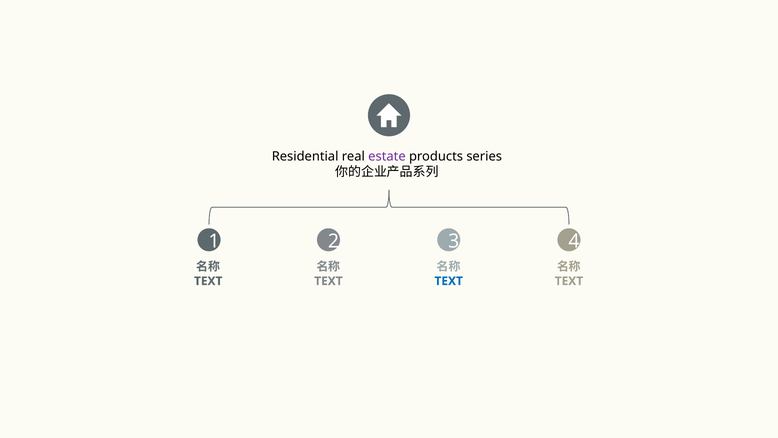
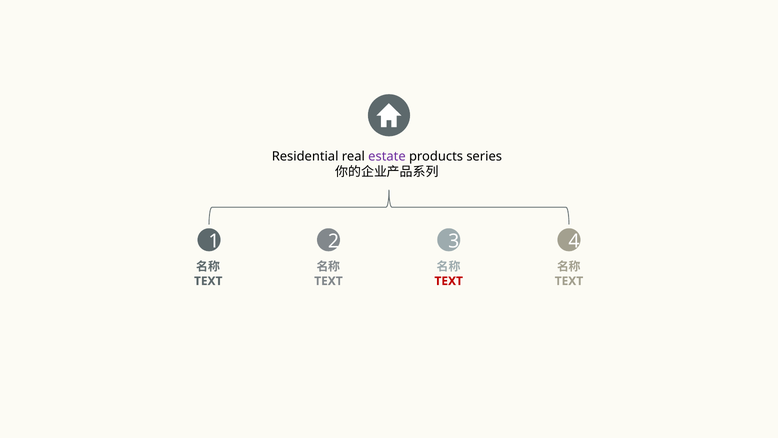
TEXT at (449, 281) colour: blue -> red
